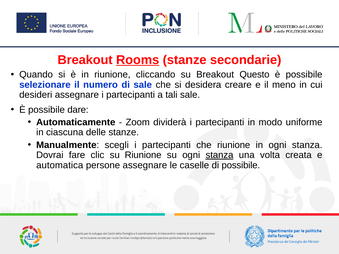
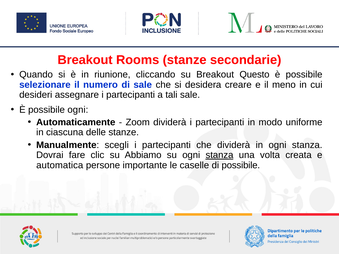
Rooms underline: present -> none
possibile dare: dare -> ogni
che riunione: riunione -> dividerà
su Riunione: Riunione -> Abbiamo
persone assegnare: assegnare -> importante
